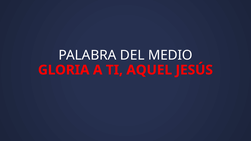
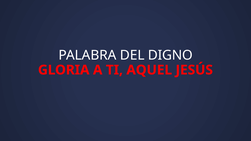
MEDIO: MEDIO -> DIGNO
